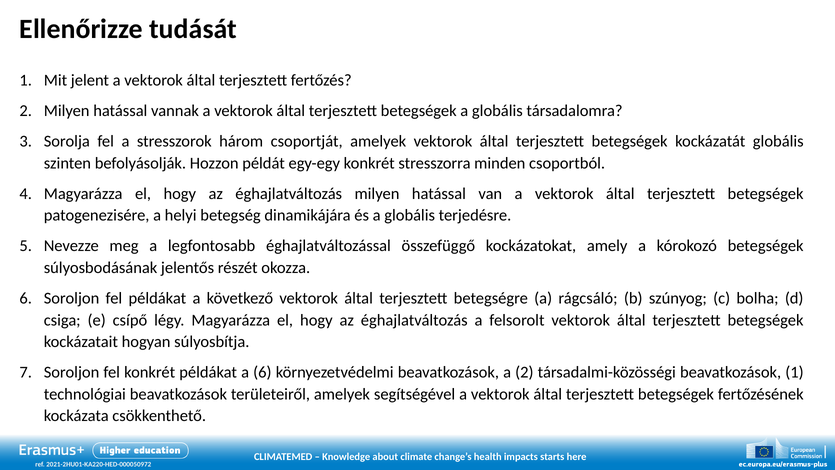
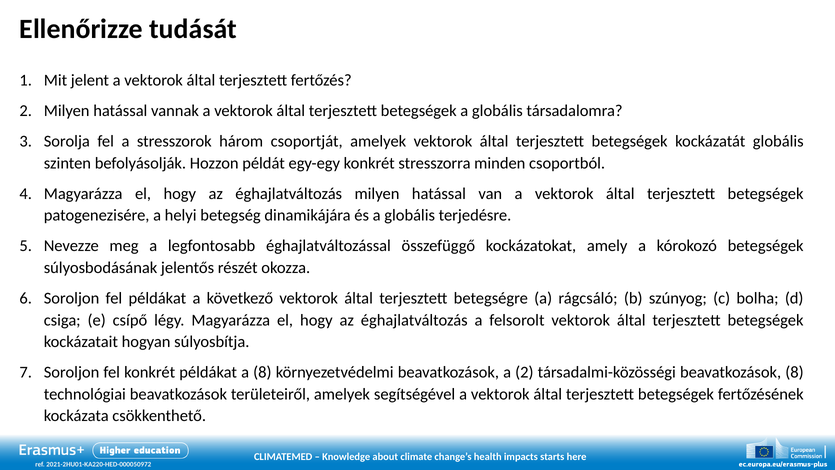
a 6: 6 -> 8
beavatkozások 1: 1 -> 8
